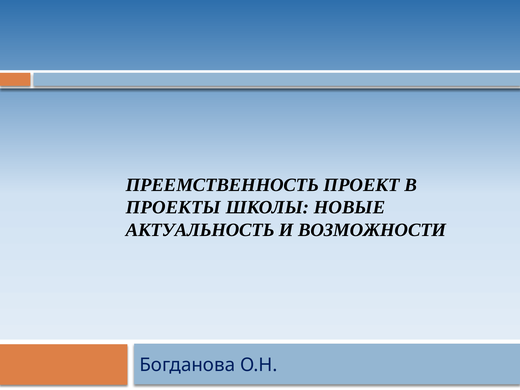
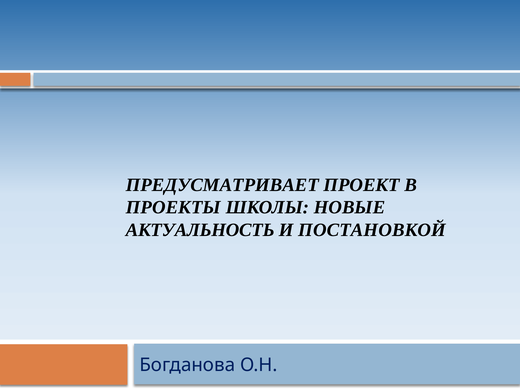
ПРЕЕМСТВЕННОСТЬ: ПРЕЕМСТВЕННОСТЬ -> ПРЕДУСМАТРИВАЕТ
ВОЗМОЖНОСТИ: ВОЗМОЖНОСТИ -> ПОСТАНОВКОЙ
